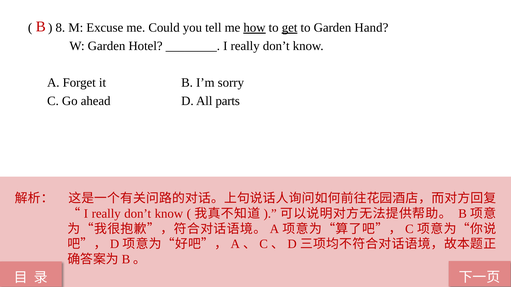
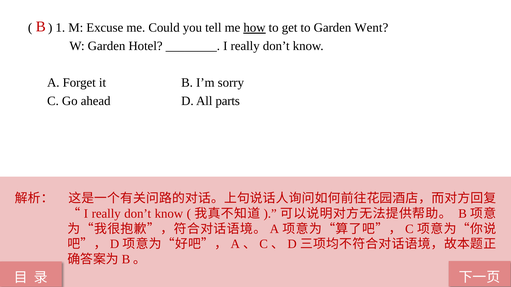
8: 8 -> 1
get underline: present -> none
Hand: Hand -> Went
